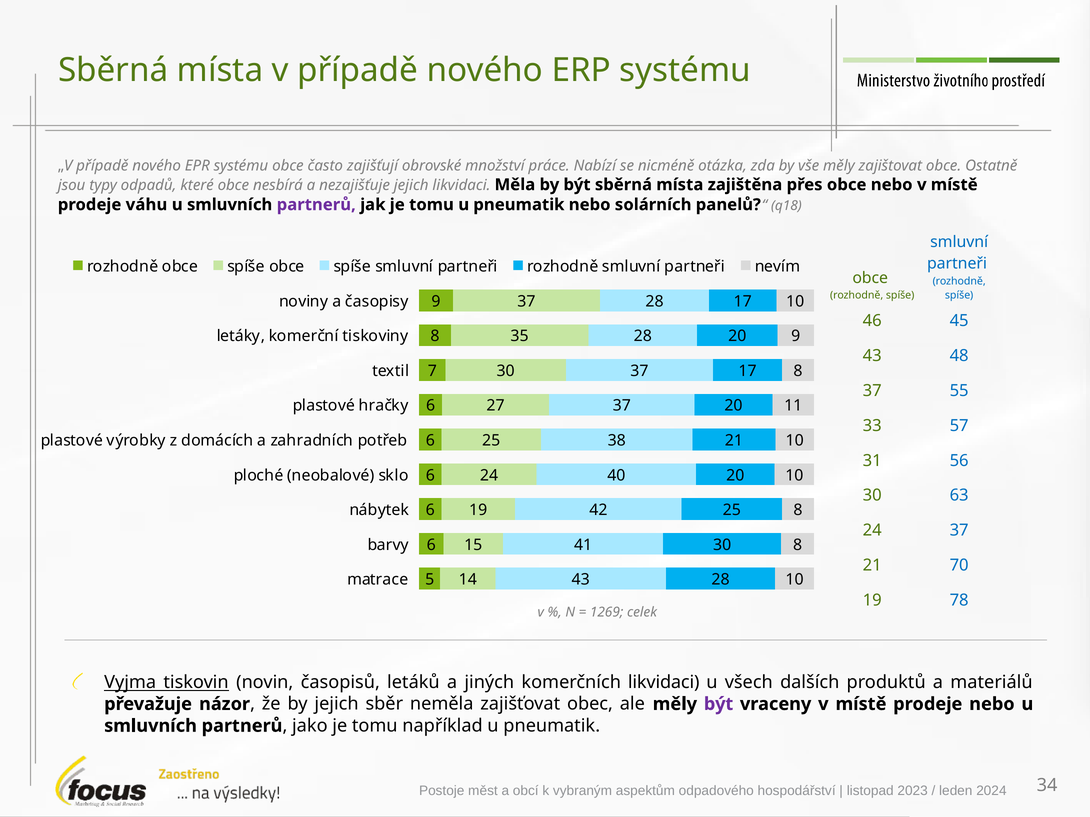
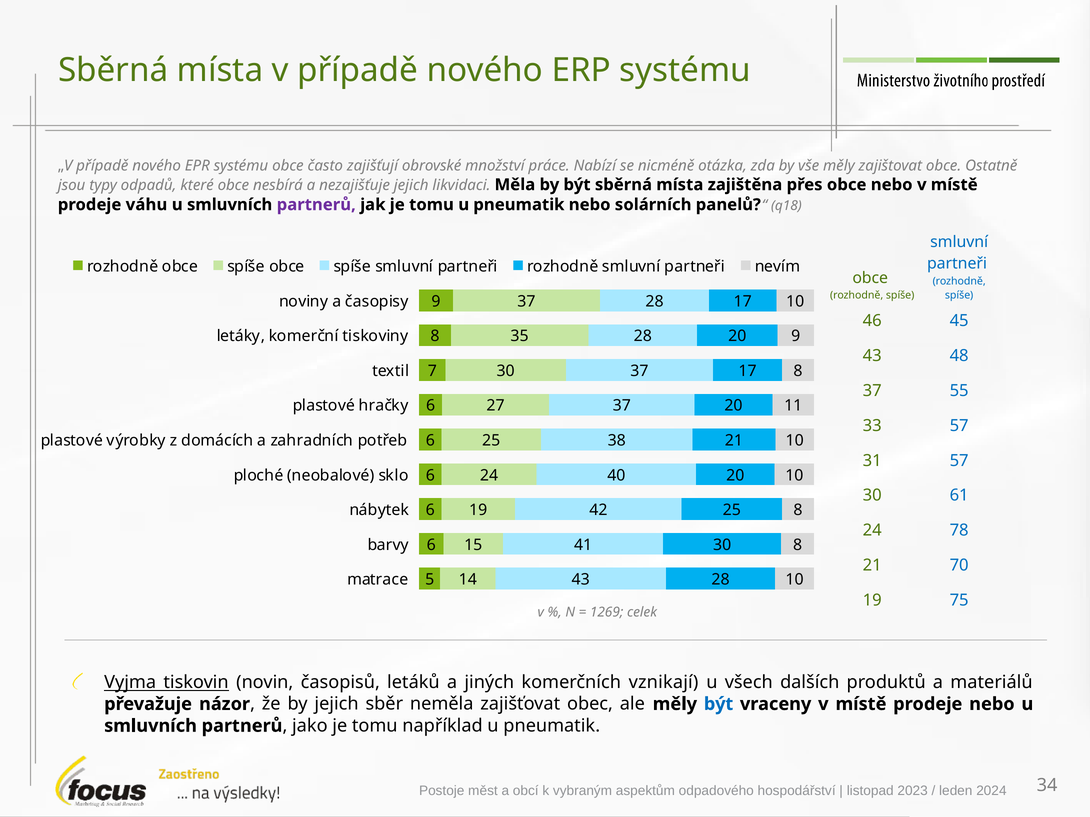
31 56: 56 -> 57
63: 63 -> 61
24 37: 37 -> 78
78: 78 -> 75
komerčních likvidaci: likvidaci -> vznikají
být at (719, 704) colour: purple -> blue
